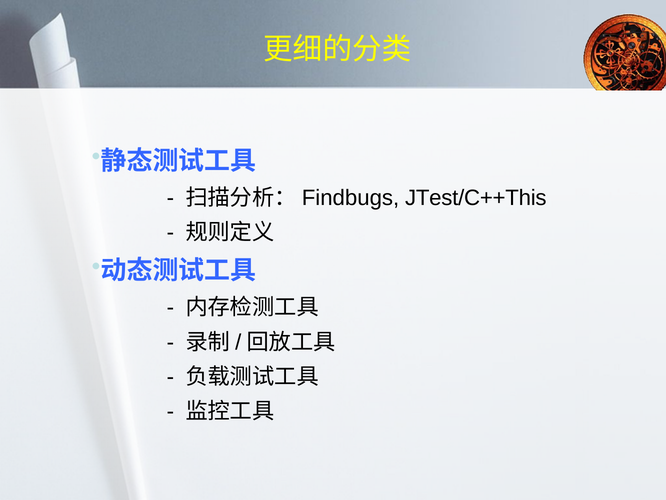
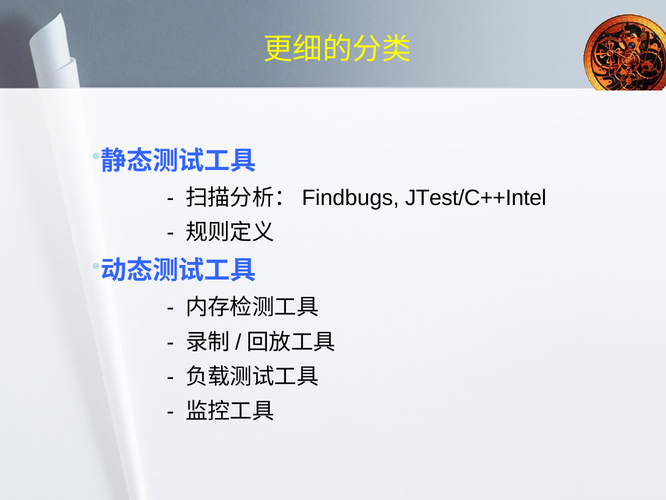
JTest/C++This: JTest/C++This -> JTest/C++Intel
